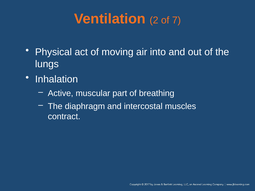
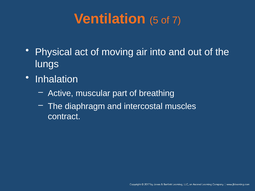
2: 2 -> 5
